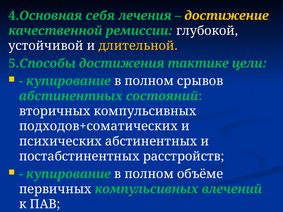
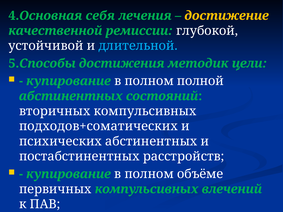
длительной colour: yellow -> light blue
тактике: тактике -> методик
срывов: срывов -> полной
